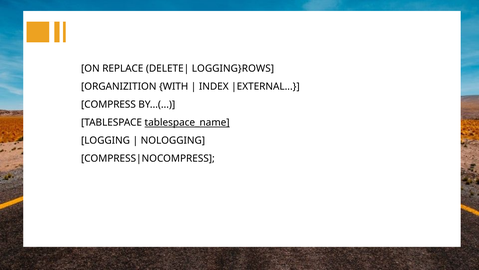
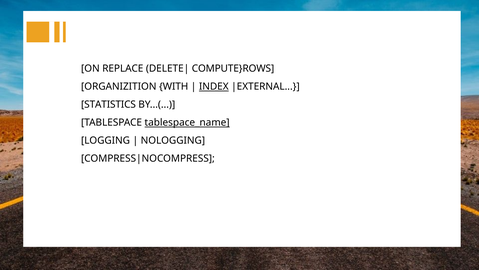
LOGGING}ROWS: LOGGING}ROWS -> COMPUTE}ROWS
INDEX underline: none -> present
COMPRESS: COMPRESS -> STATISTICS
